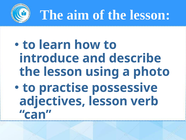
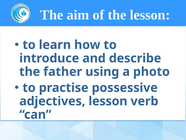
lesson at (63, 71): lesson -> father
